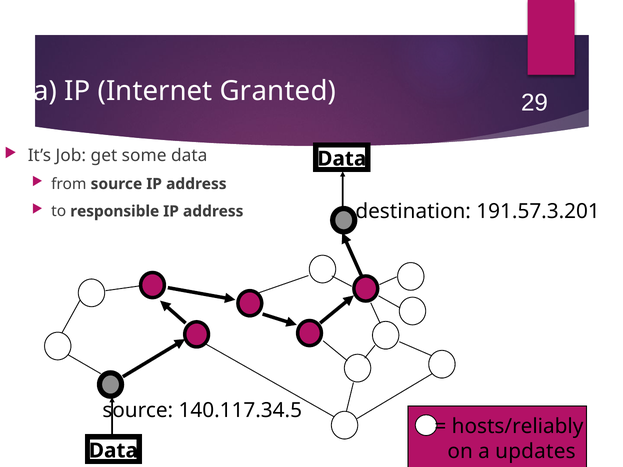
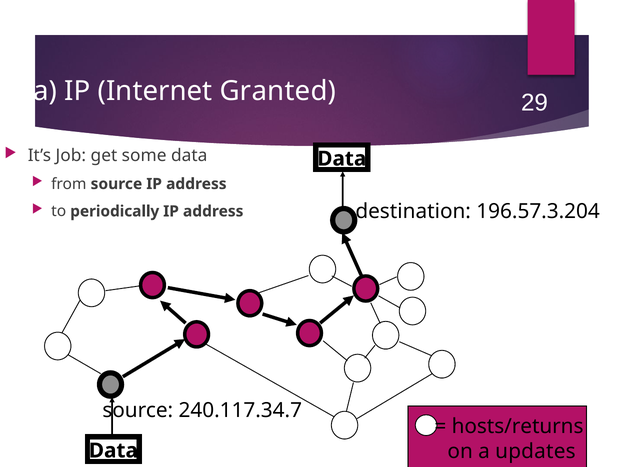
responsible: responsible -> periodically
191.57.3.201: 191.57.3.201 -> 196.57.3.204
140.117.34.5: 140.117.34.5 -> 240.117.34.7
hosts/reliably: hosts/reliably -> hosts/returns
